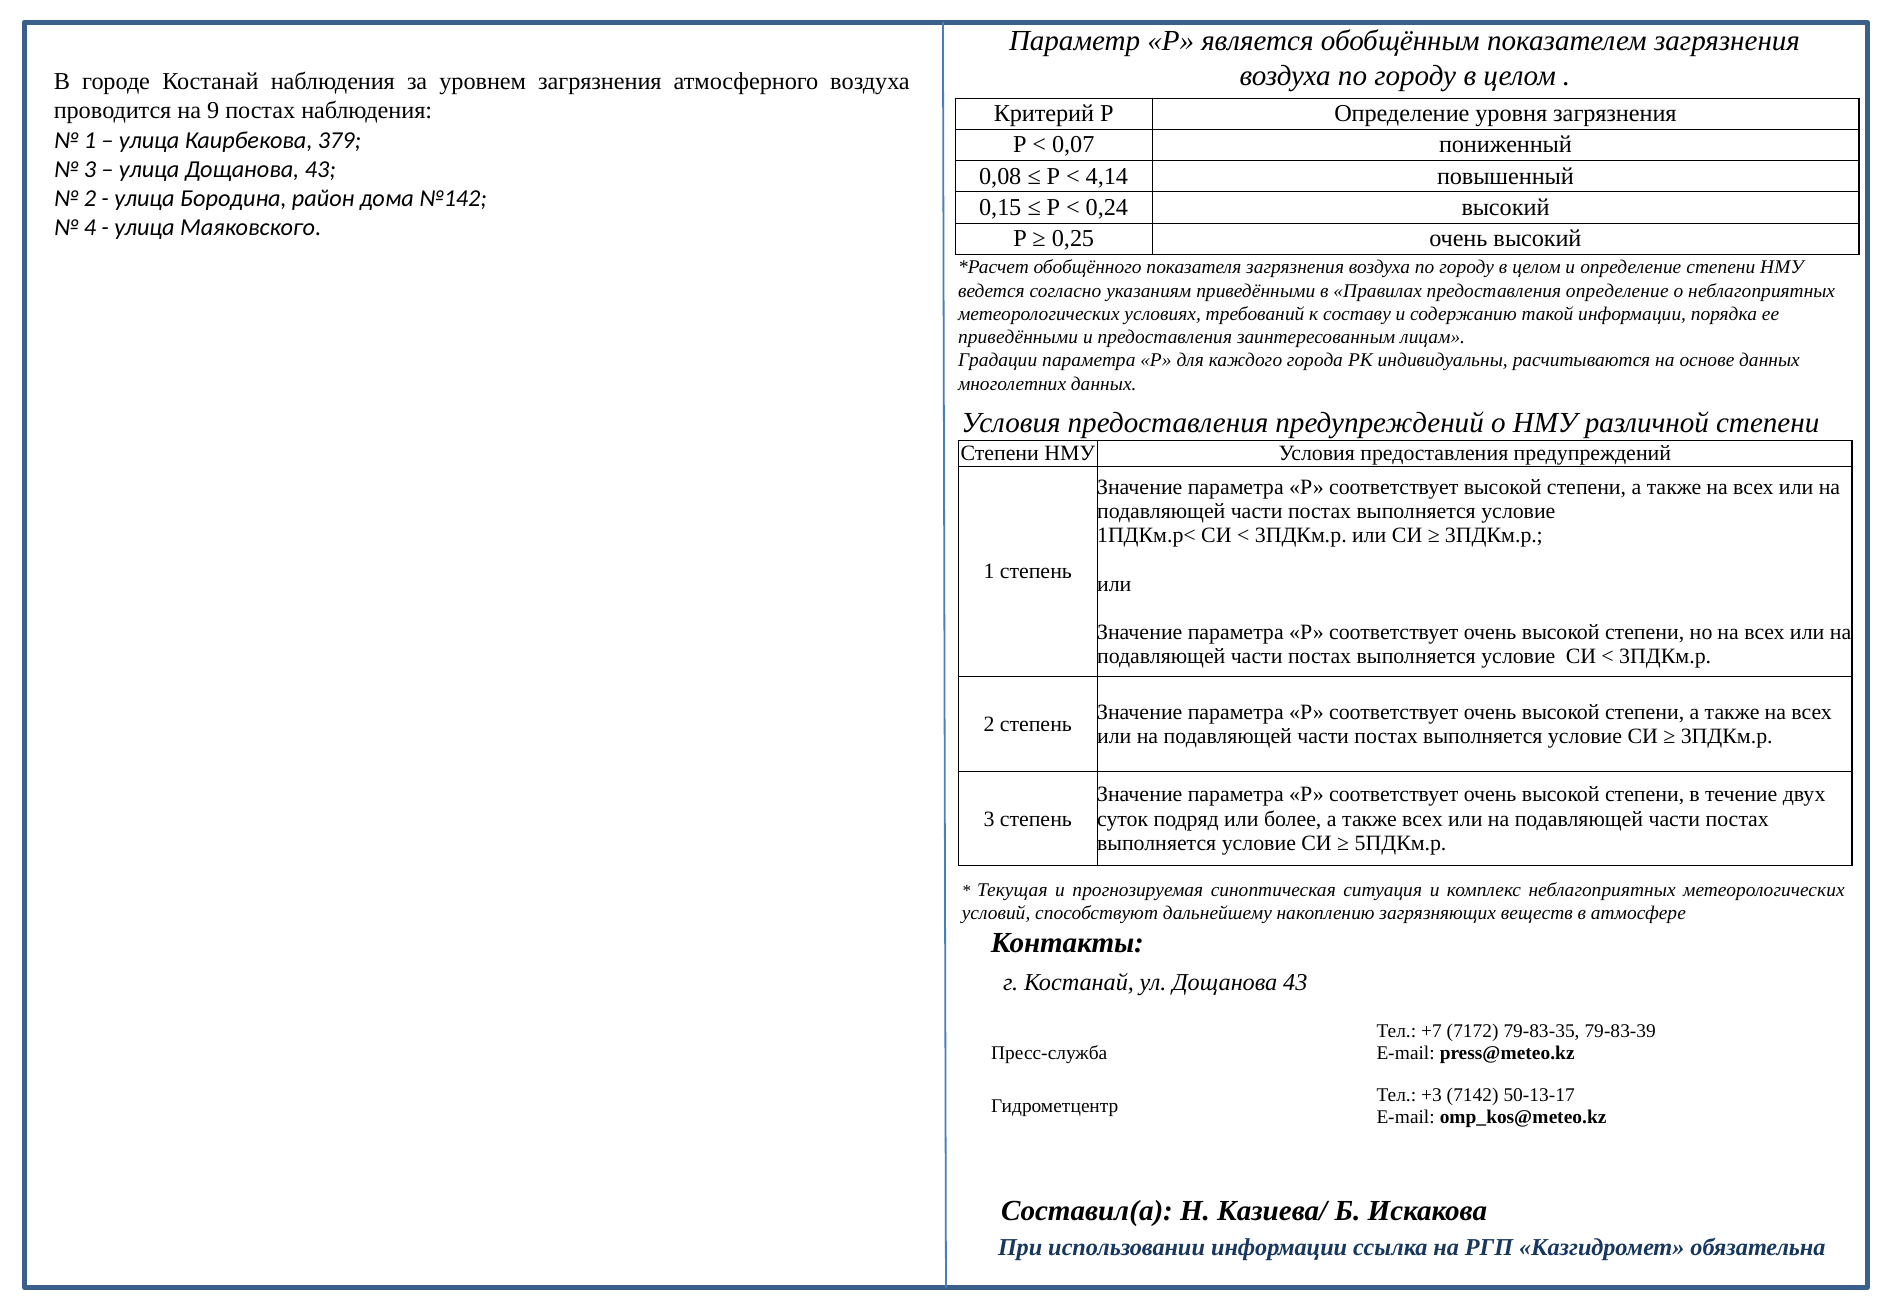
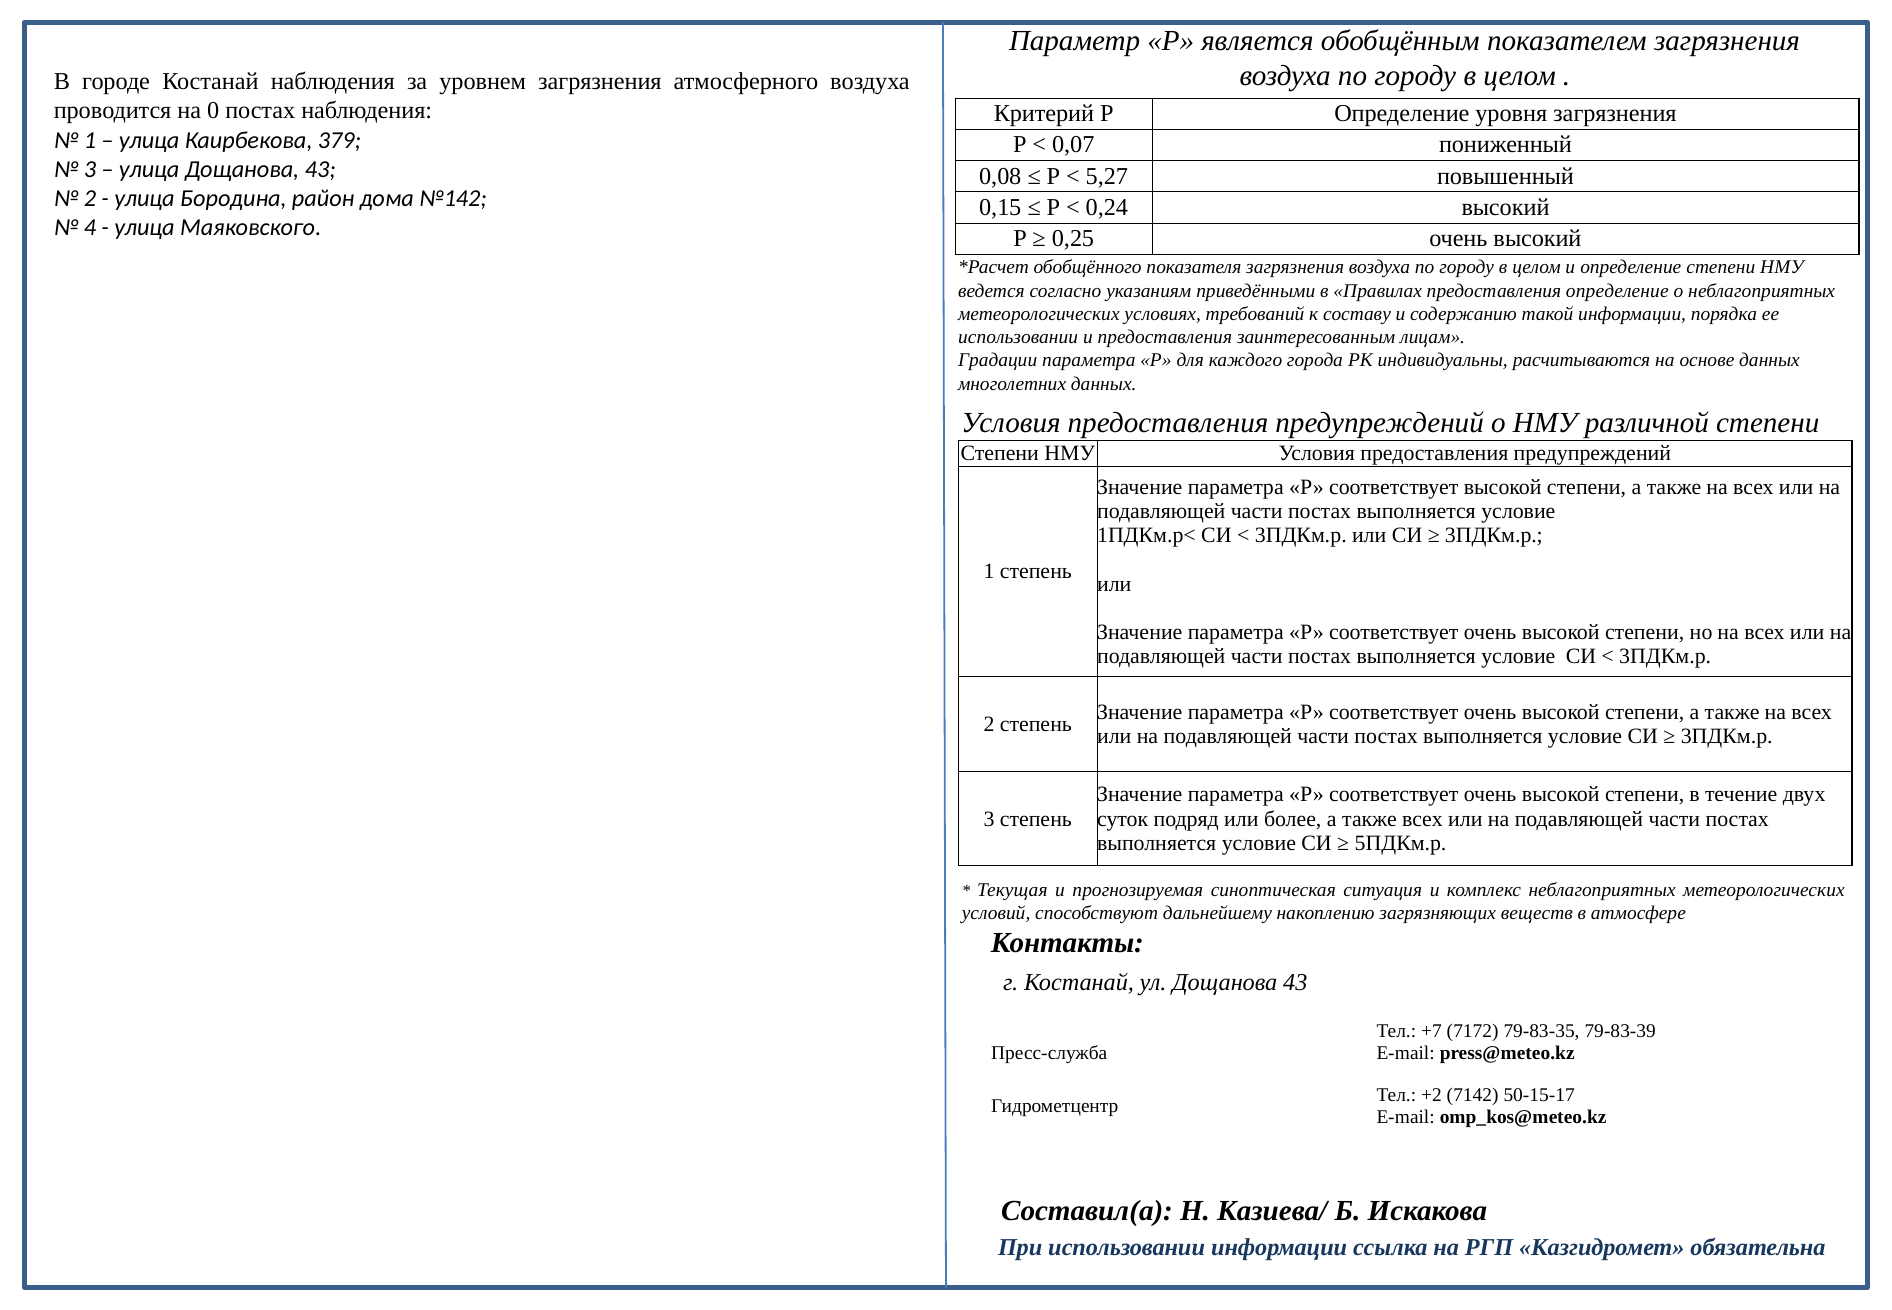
9: 9 -> 0
4,14: 4,14 -> 5,27
приведёнными at (1018, 337): приведёнными -> использовании
+3: +3 -> +2
50-13-17: 50-13-17 -> 50-15-17
